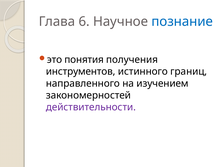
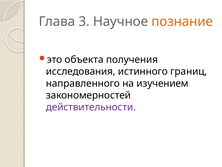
6: 6 -> 3
познание colour: blue -> orange
понятия: понятия -> объекта
инструментов: инструментов -> исследования
